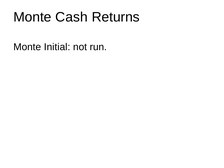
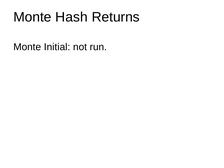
Cash: Cash -> Hash
